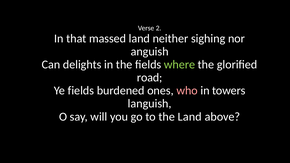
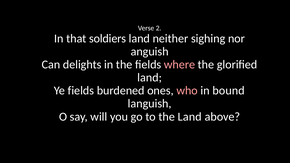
massed: massed -> soldiers
where colour: light green -> pink
road at (150, 78): road -> land
towers: towers -> bound
